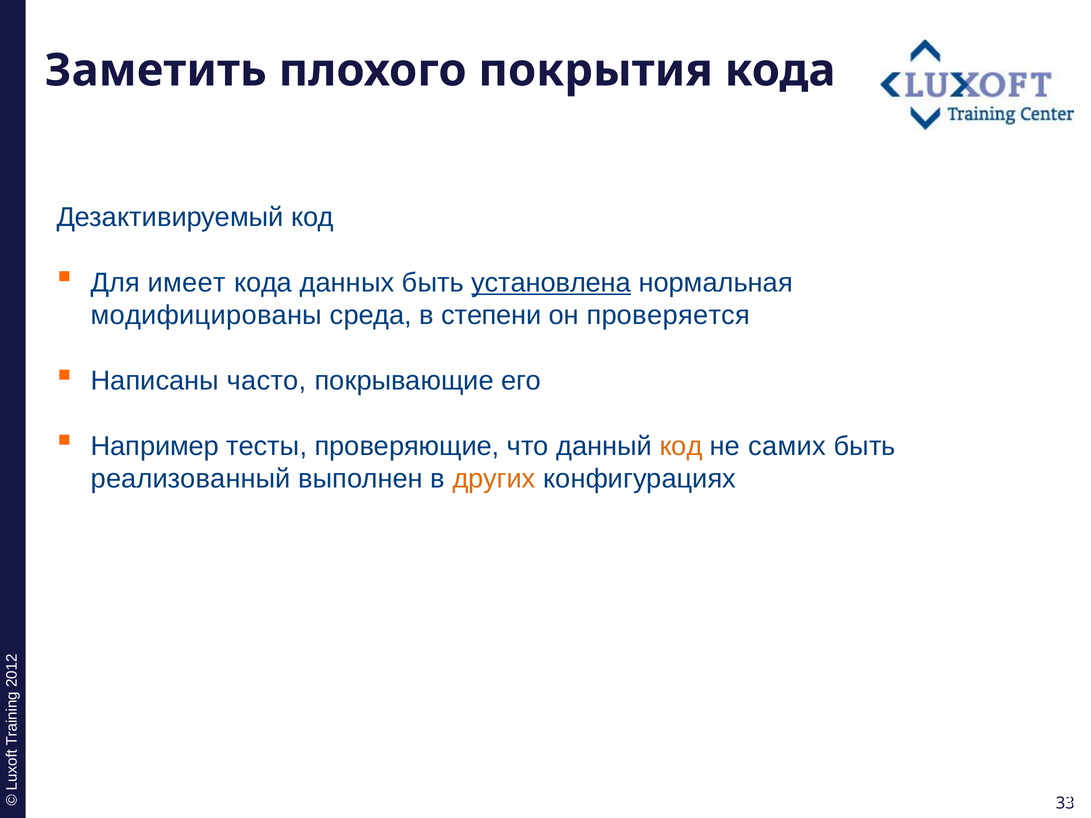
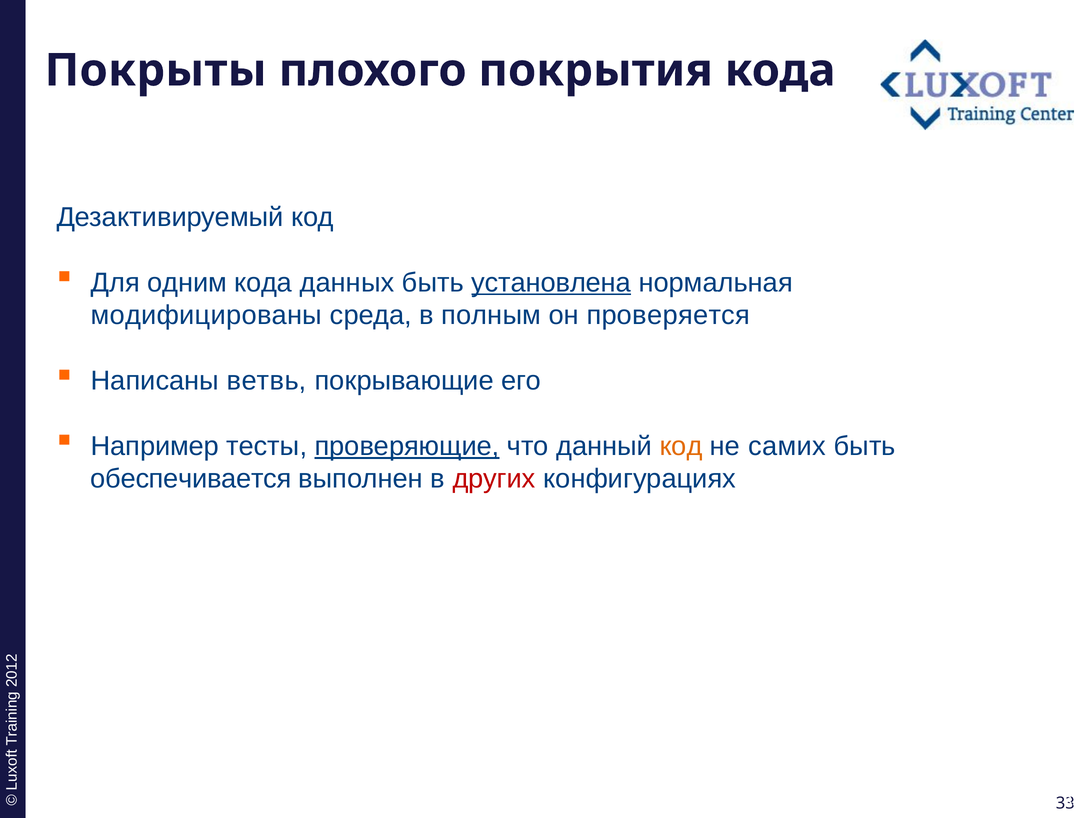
Заметить: Заметить -> Покрыты
имеет: имеет -> одним
степени: степени -> полным
часто: часто -> ветвь
проверяющие underline: none -> present
реализованный: реализованный -> обеспечивается
других colour: orange -> red
